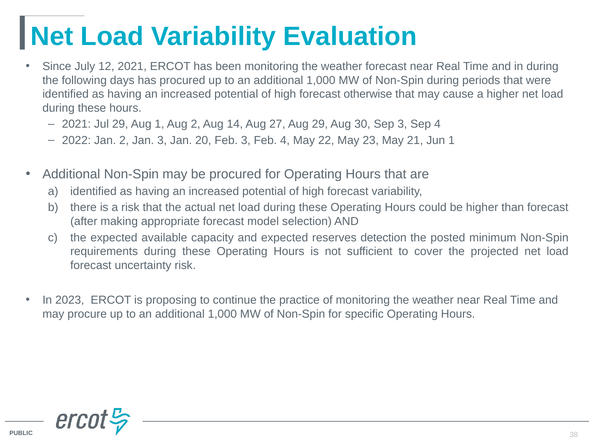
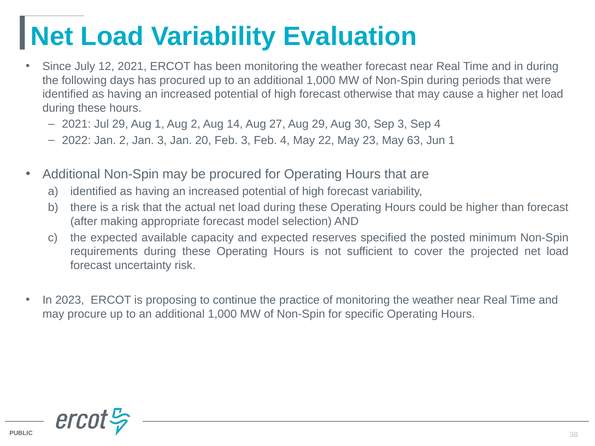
21: 21 -> 63
detection: detection -> specified
